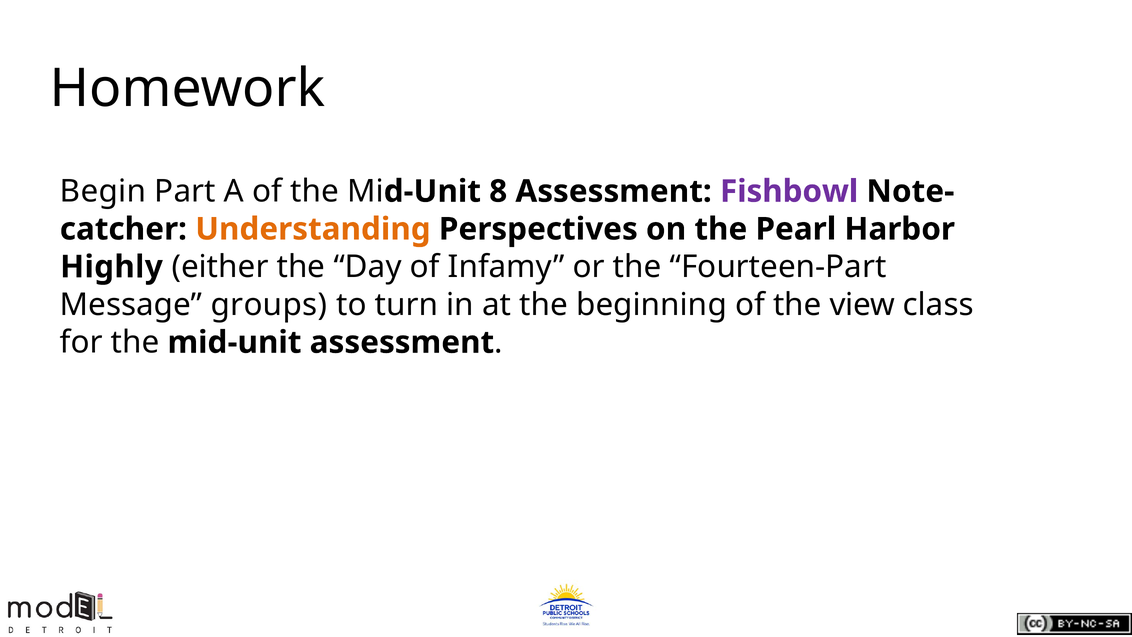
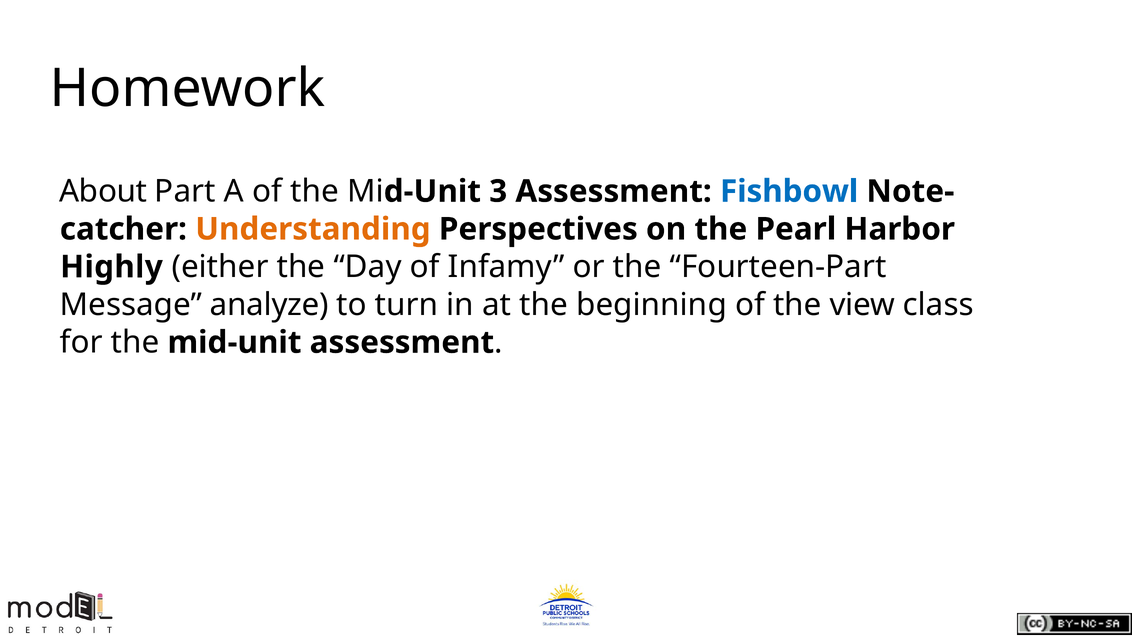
Begin: Begin -> About
8: 8 -> 3
Fishbowl colour: purple -> blue
groups: groups -> analyze
